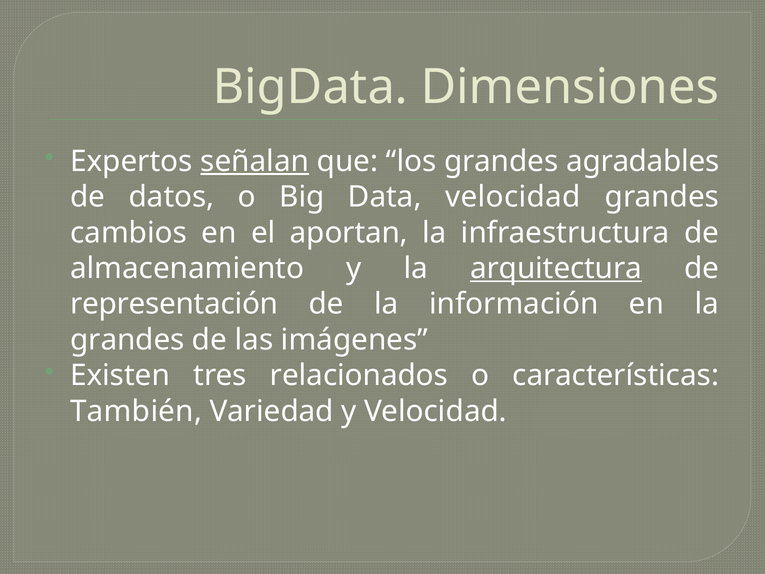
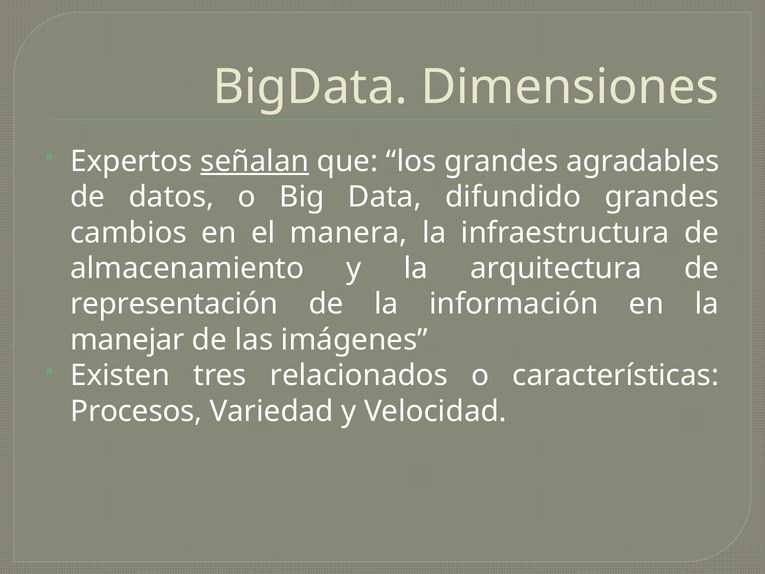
Data velocidad: velocidad -> difundido
aportan: aportan -> manera
arquitectura underline: present -> none
grandes at (127, 340): grandes -> manejar
También: También -> Procesos
